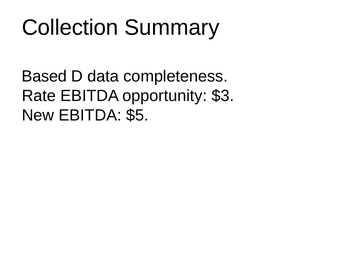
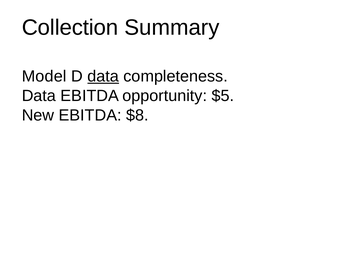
Based: Based -> Model
data at (103, 76) underline: none -> present
Rate at (39, 96): Rate -> Data
$3: $3 -> $5
$5: $5 -> $8
